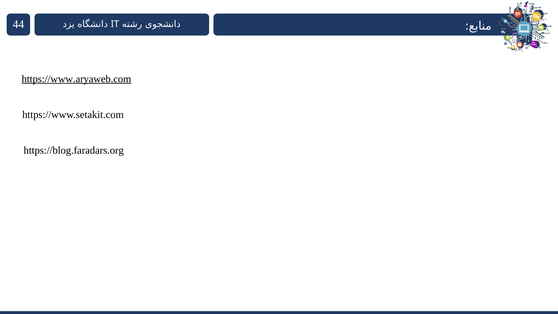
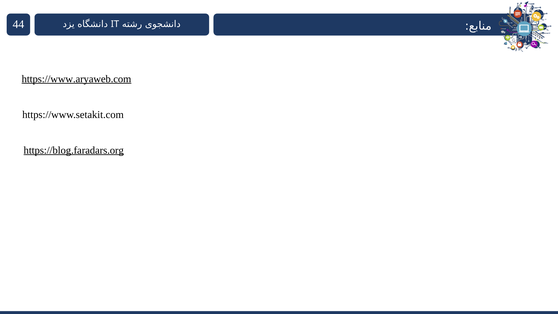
https://blog.faradars.org underline: none -> present
